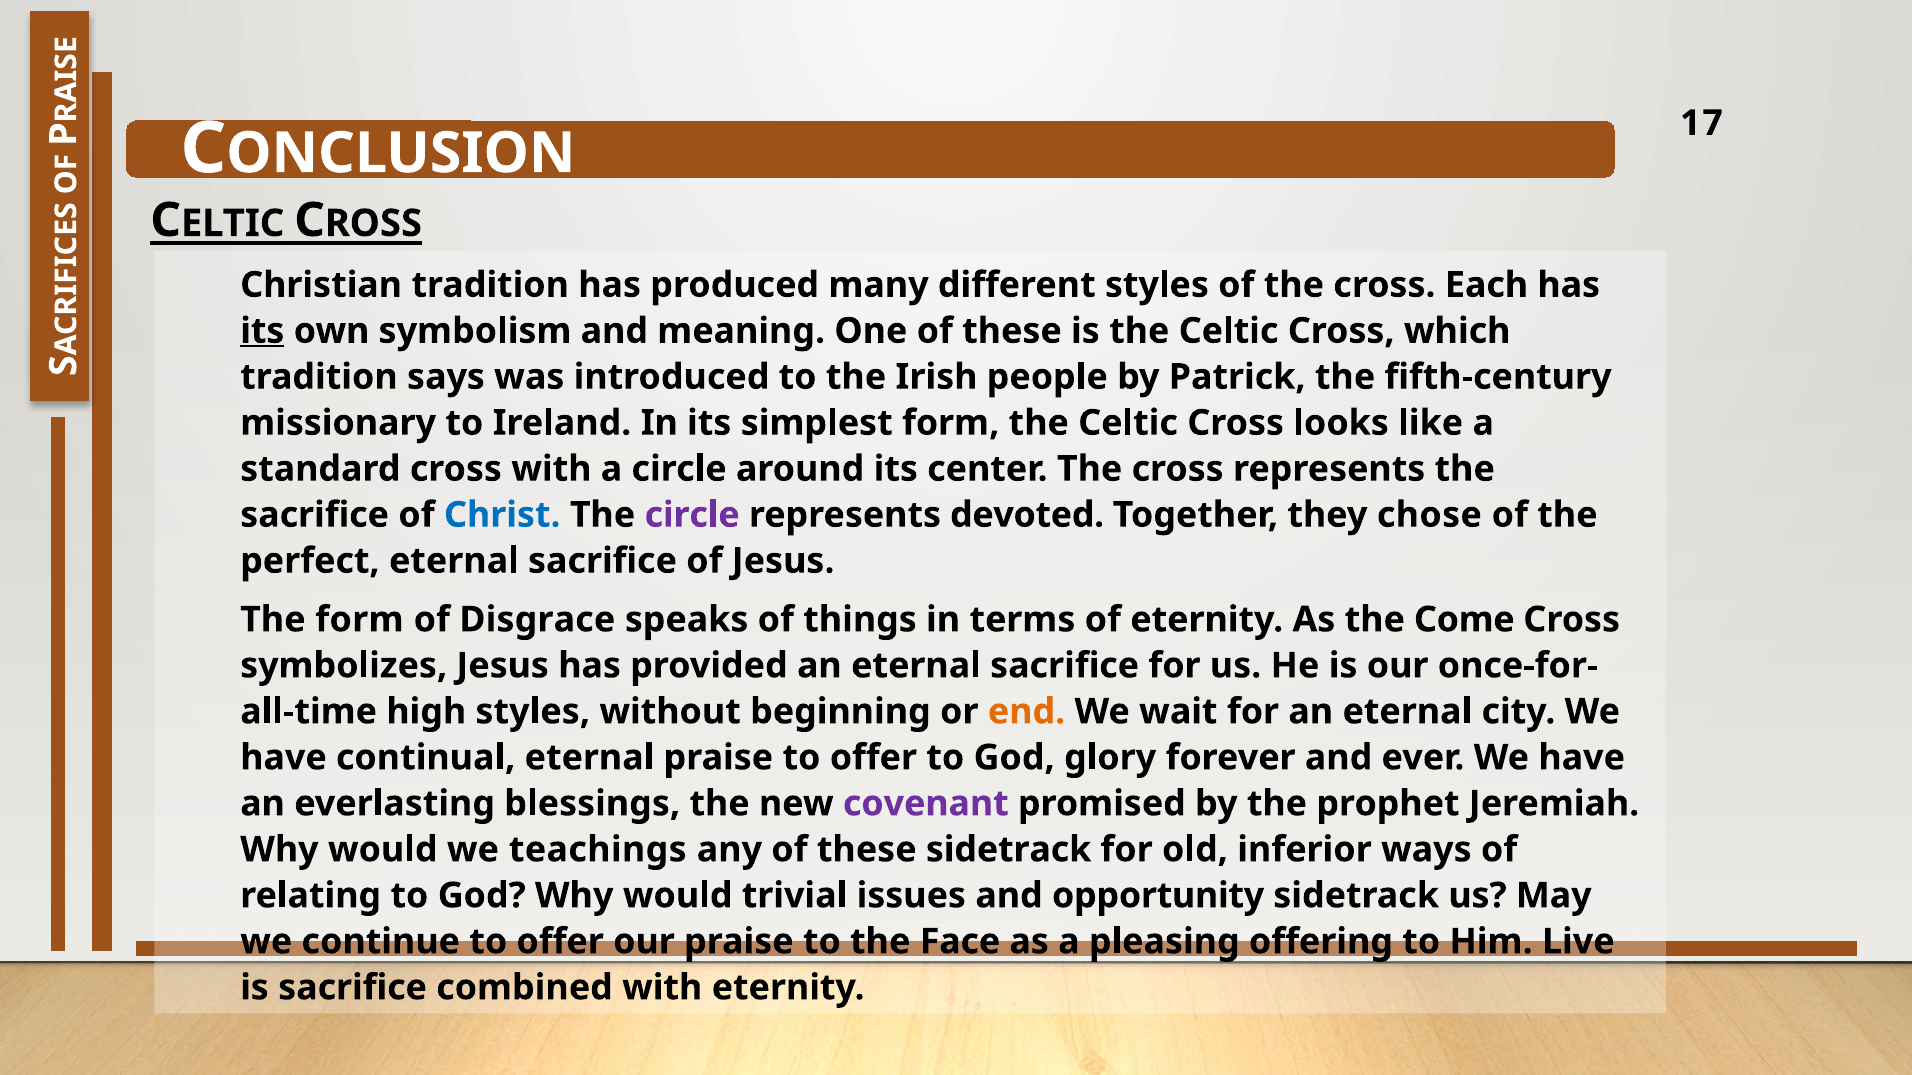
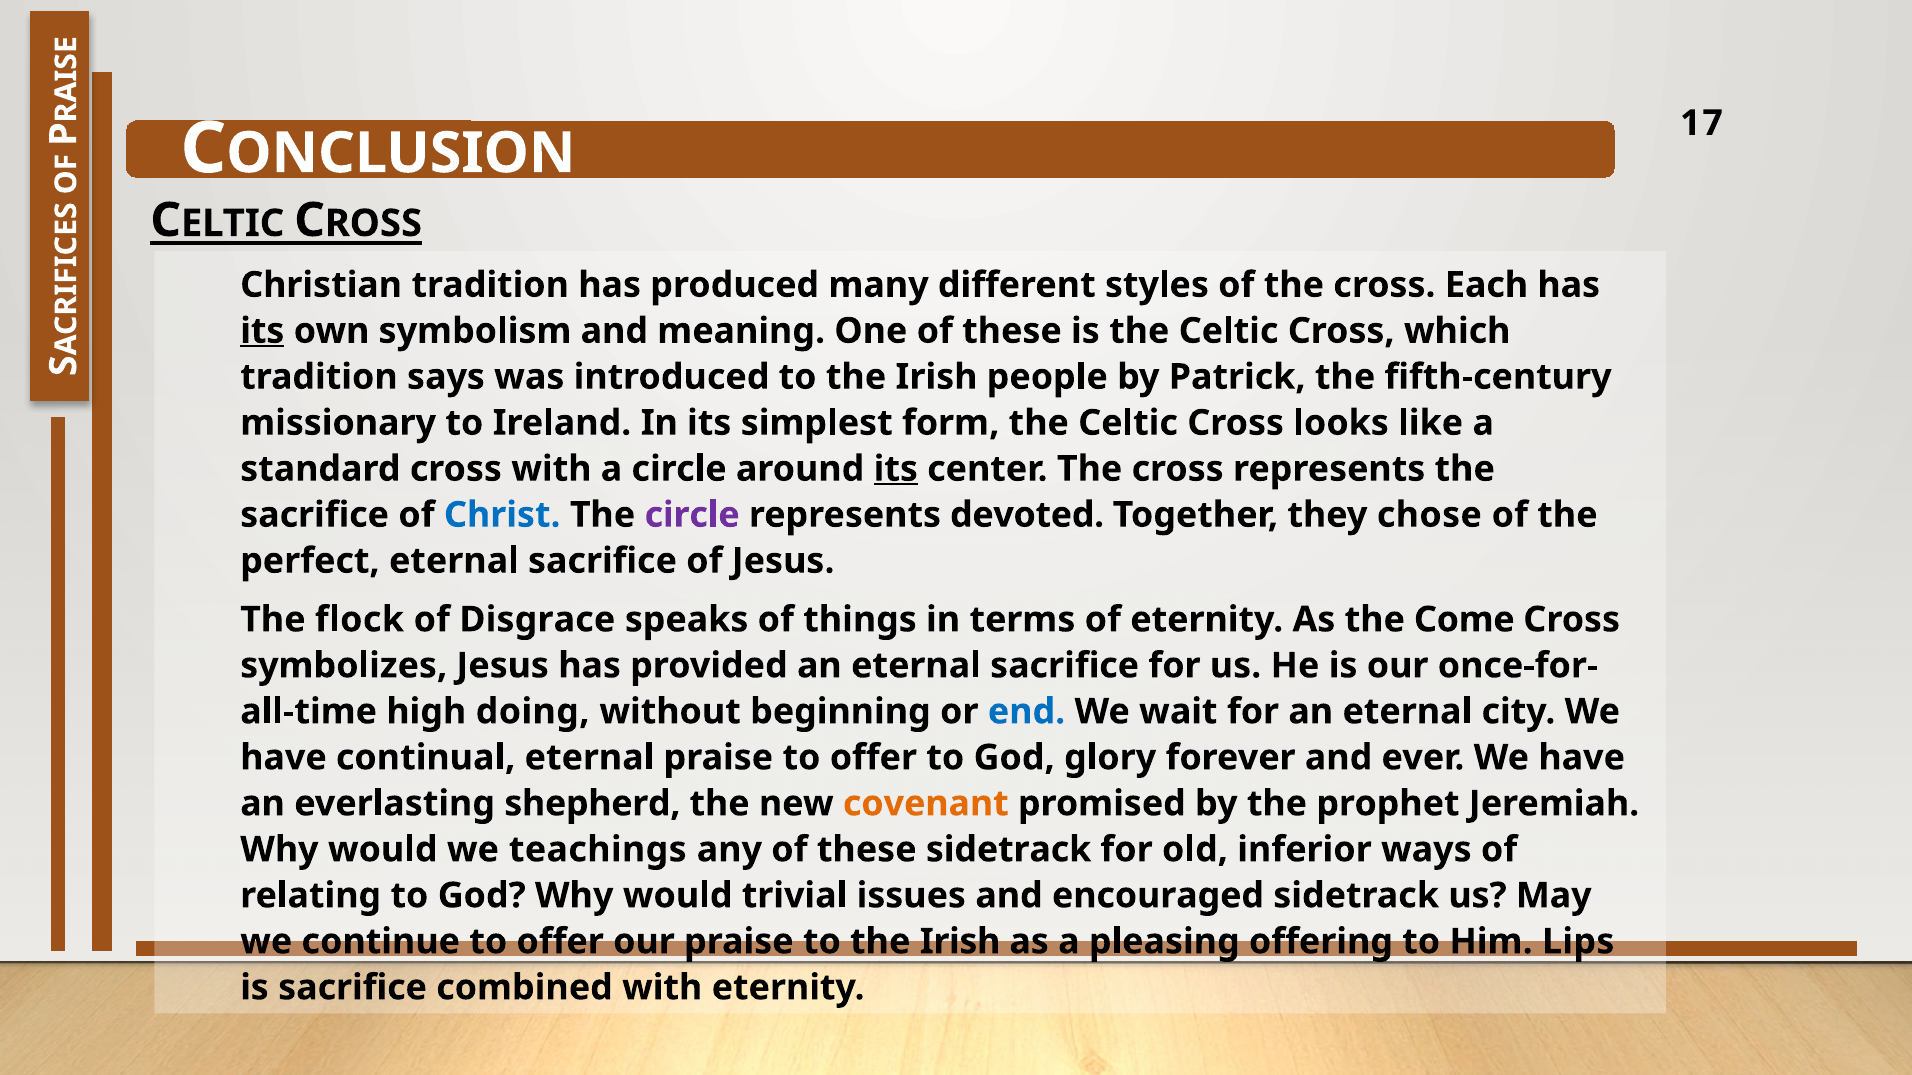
its at (896, 469) underline: none -> present
The form: form -> flock
high styles: styles -> doing
end colour: orange -> blue
blessings: blessings -> shepherd
covenant colour: purple -> orange
opportunity: opportunity -> encouraged
praise to the Face: Face -> Irish
Live: Live -> Lips
